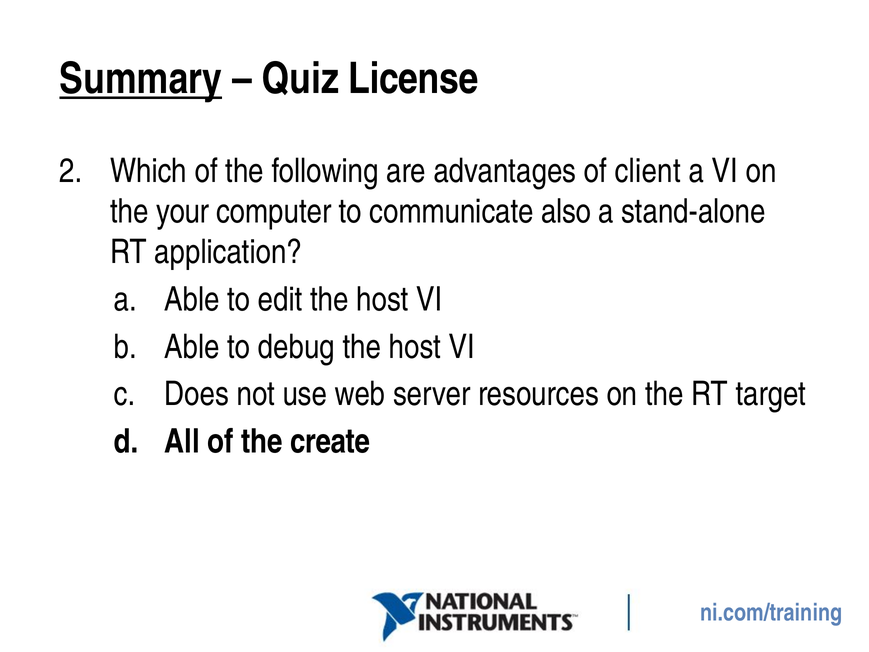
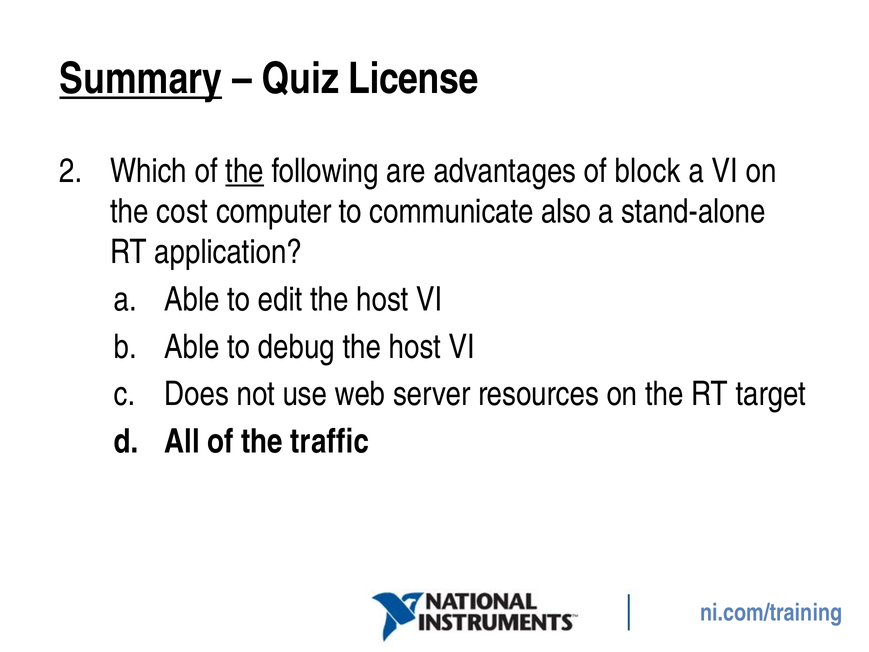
the at (245, 171) underline: none -> present
client: client -> block
your: your -> cost
create: create -> traffic
